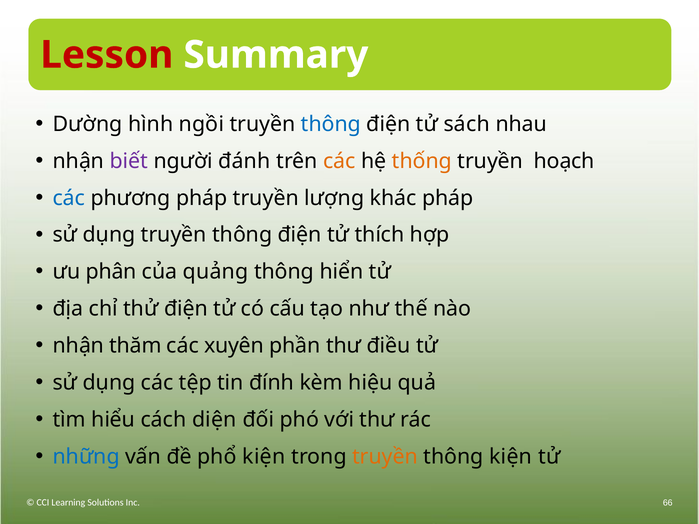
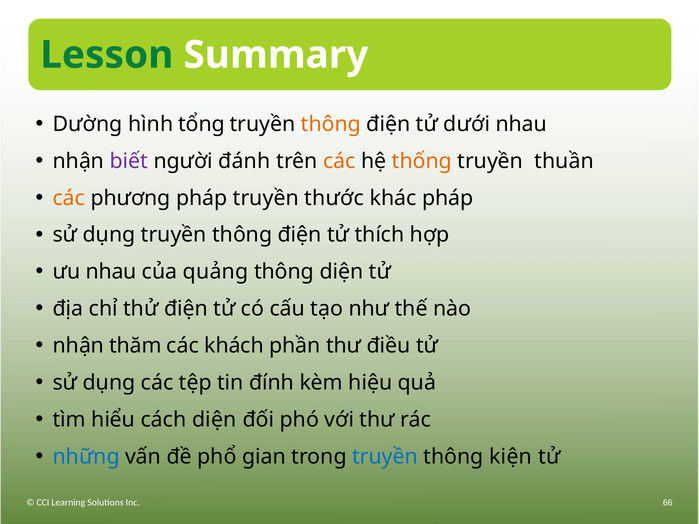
Lesson colour: red -> green
ngồi: ngồi -> tổng
thông at (331, 124) colour: blue -> orange
sách: sách -> dưới
hoạch: hoạch -> thuần
các at (69, 198) colour: blue -> orange
lượng: lượng -> thước
ưu phân: phân -> nhau
thông hiển: hiển -> diện
xuyên: xuyên -> khách
phổ kiện: kiện -> gian
truyền at (385, 457) colour: orange -> blue
